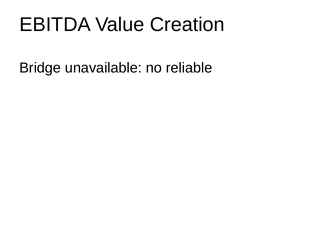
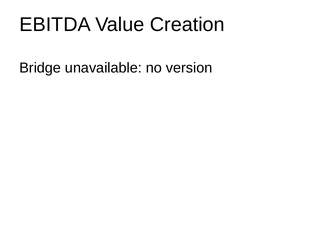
reliable: reliable -> version
